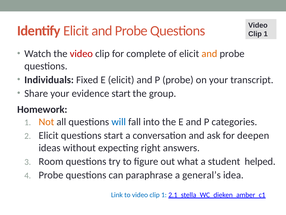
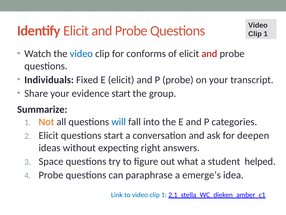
video at (81, 54) colour: red -> blue
complete: complete -> conforms
and at (209, 54) colour: orange -> red
Homework: Homework -> Summarize
Room: Room -> Space
general’s: general’s -> emerge’s
